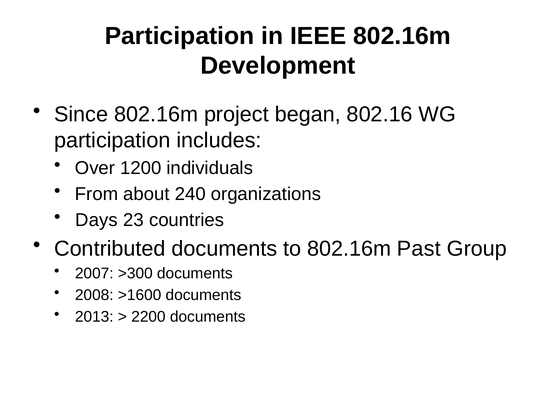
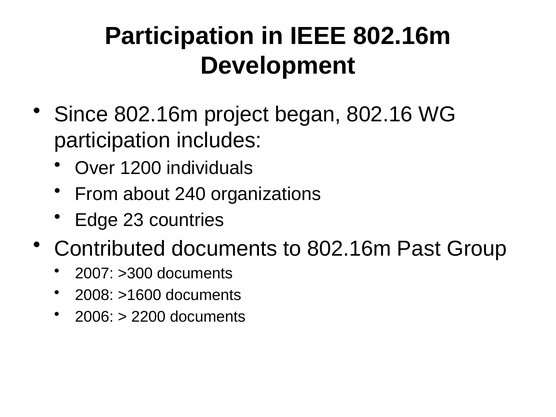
Days: Days -> Edge
2013: 2013 -> 2006
